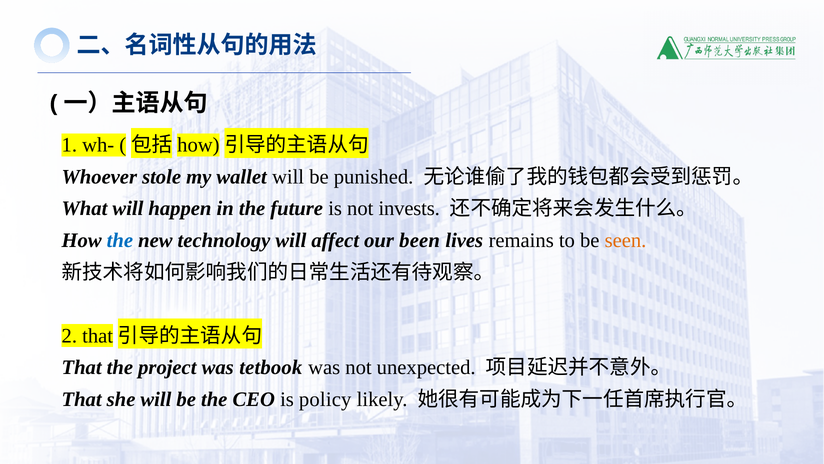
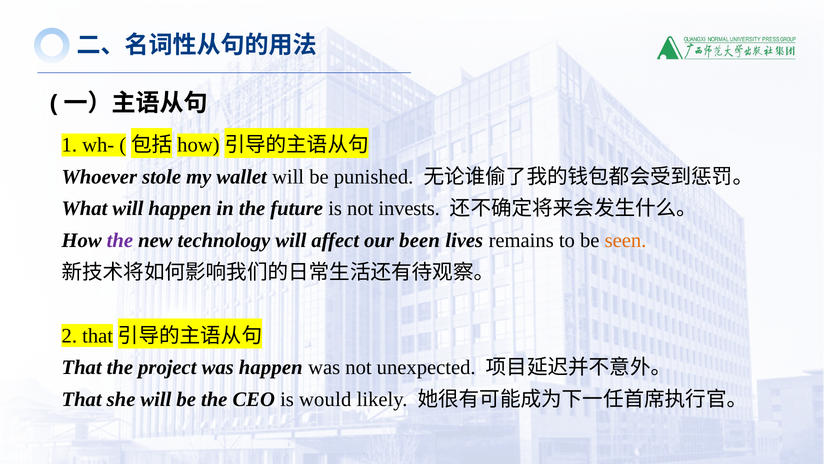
the at (120, 240) colour: blue -> purple
was tetbook: tetbook -> happen
policy: policy -> would
